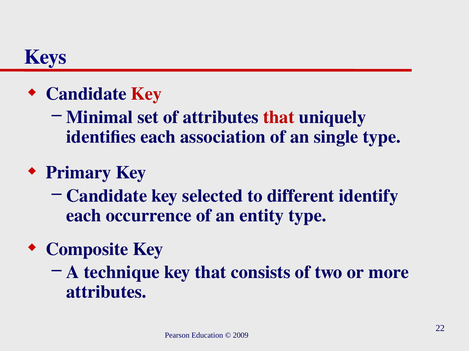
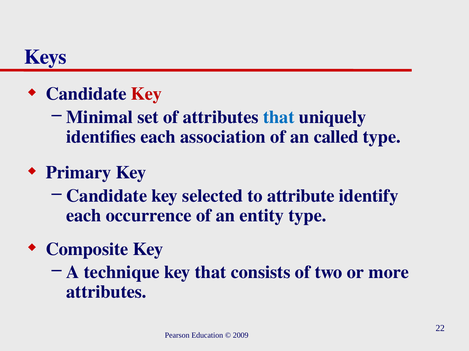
that at (279, 117) colour: red -> blue
single: single -> called
different: different -> attribute
